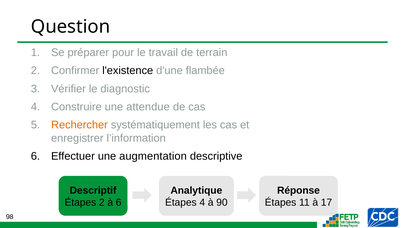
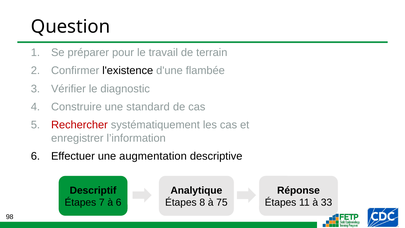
attendue: attendue -> standard
Rechercher colour: orange -> red
Étapes 2: 2 -> 7
Étapes 4: 4 -> 8
90: 90 -> 75
17: 17 -> 33
